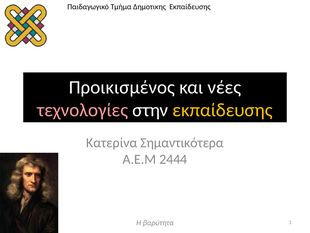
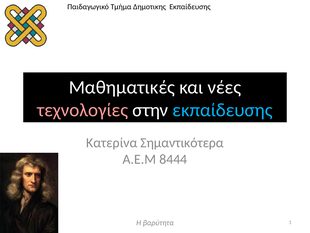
Προικισμένος: Προικισμένος -> Μαθηματικές
εκπαίδευσης at (223, 110) colour: yellow -> light blue
2444: 2444 -> 8444
